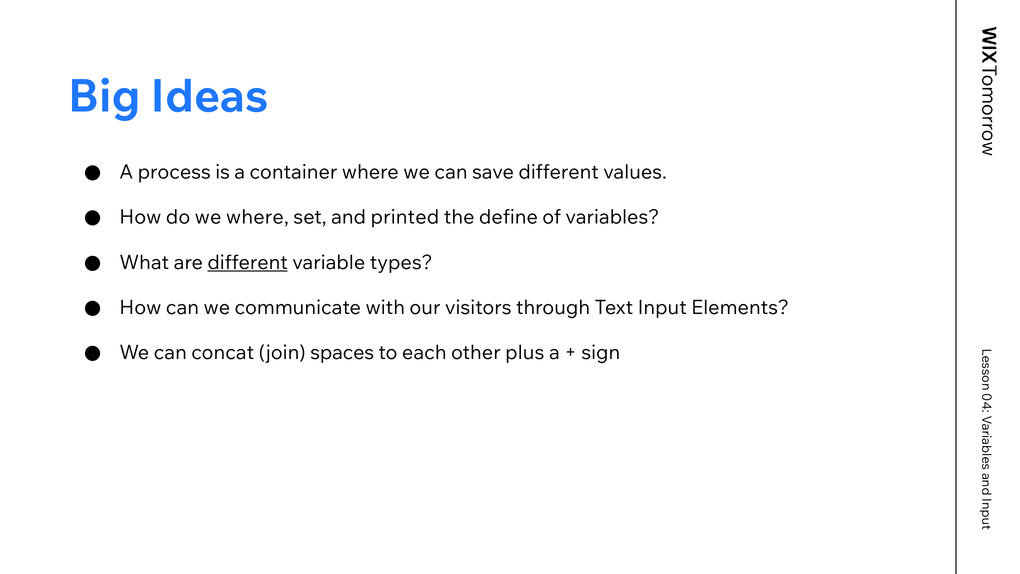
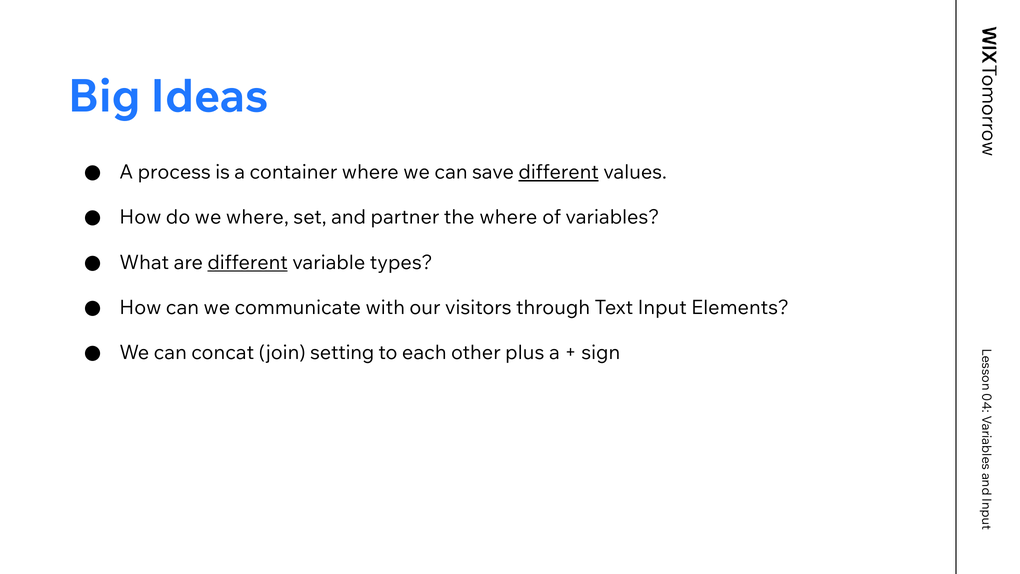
different at (559, 172) underline: none -> present
printed: printed -> partner
the define: define -> where
spaces: spaces -> setting
